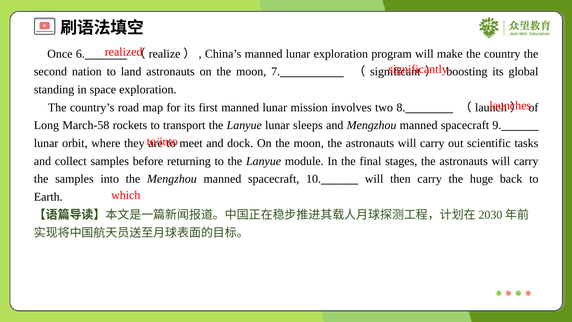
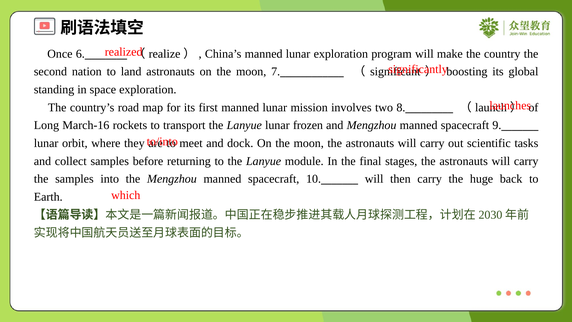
March-58: March-58 -> March-16
sleeps: sleeps -> frozen
